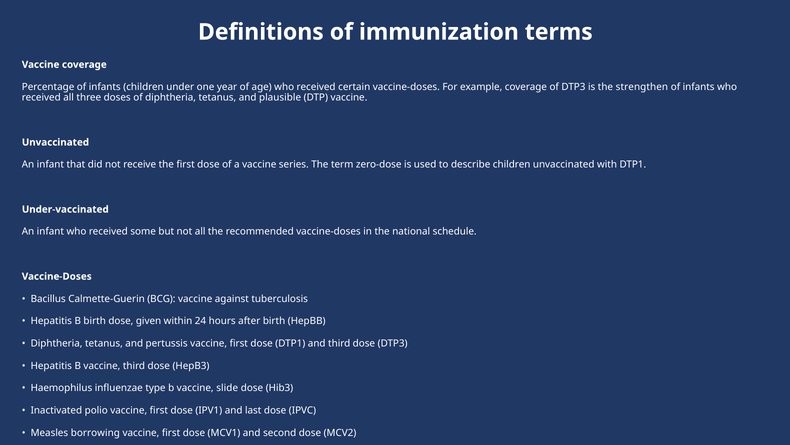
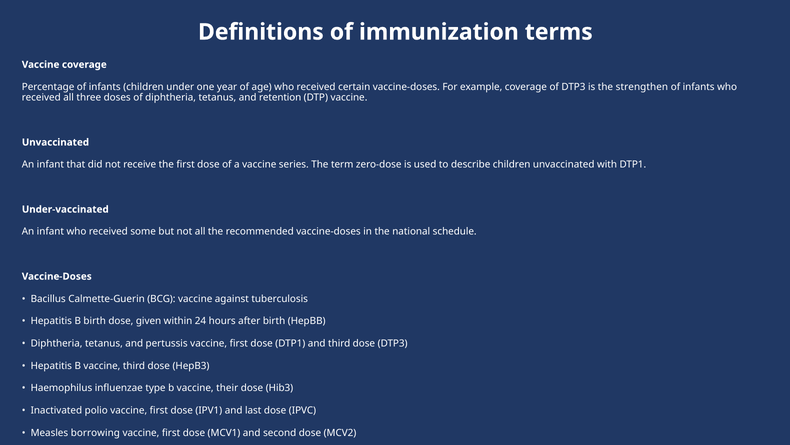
plausible: plausible -> retention
slide: slide -> their
